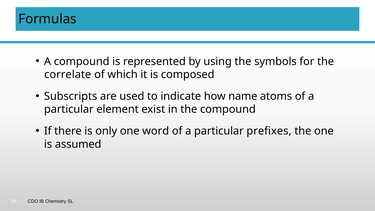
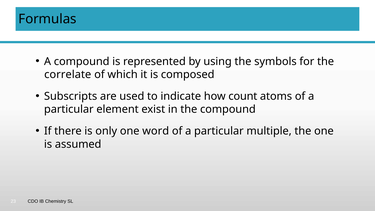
name: name -> count
prefixes: prefixes -> multiple
